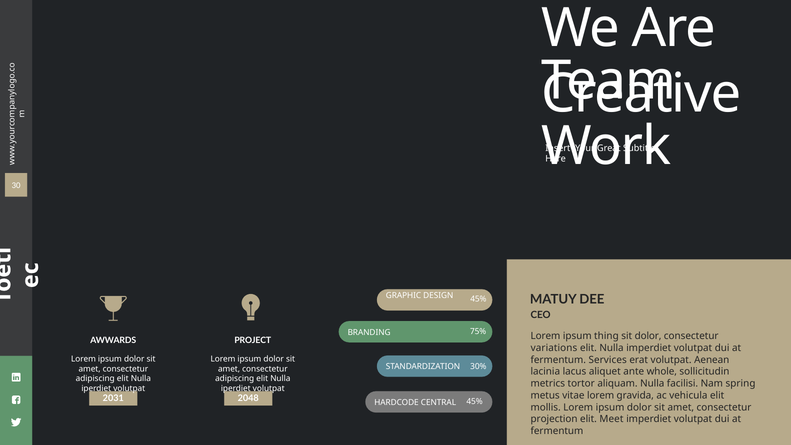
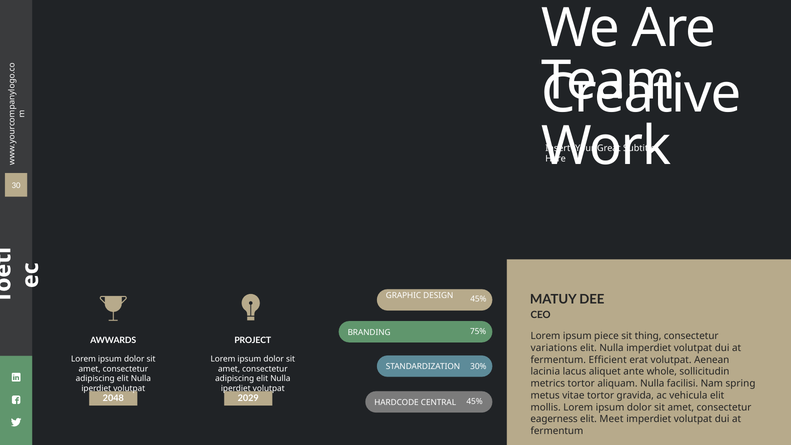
thing: thing -> piece
sit dolor: dolor -> thing
Services: Services -> Efficient
vitae lorem: lorem -> tortor
2031: 2031 -> 2048
2048: 2048 -> 2029
projection: projection -> eagerness
